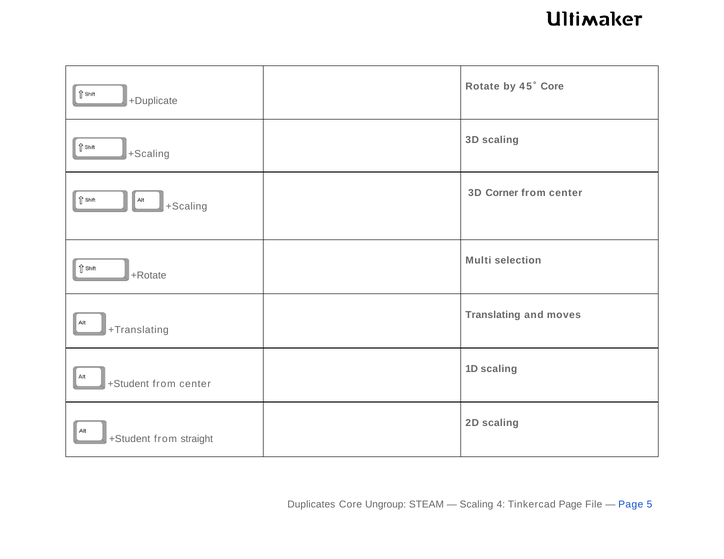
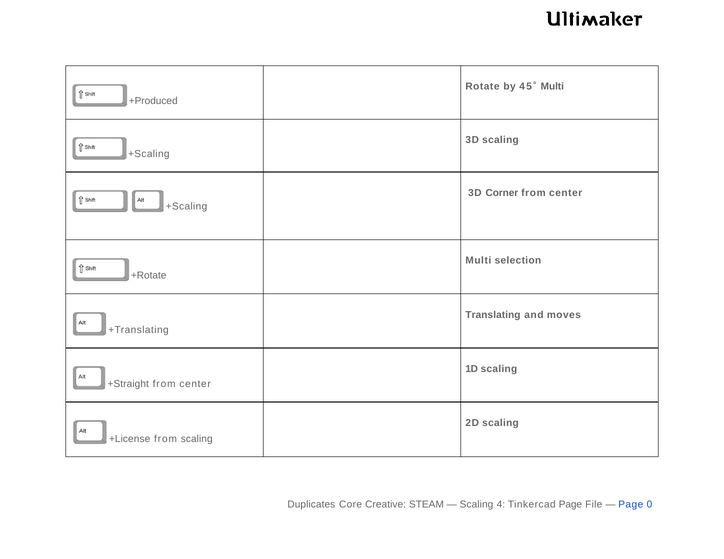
45˚ Core: Core -> Multi
+Duplicate: +Duplicate -> +Produced
+Student at (128, 384): +Student -> +Straight
+Student at (130, 439): +Student -> +License
from straight: straight -> scaling
Ungroup: Ungroup -> Creative
5: 5 -> 0
